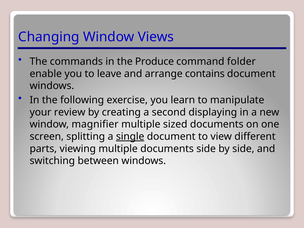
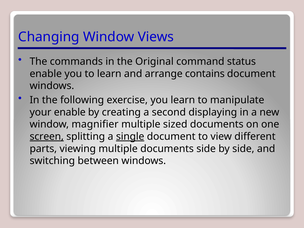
Produce: Produce -> Original
folder: folder -> status
to leave: leave -> learn
your review: review -> enable
screen underline: none -> present
